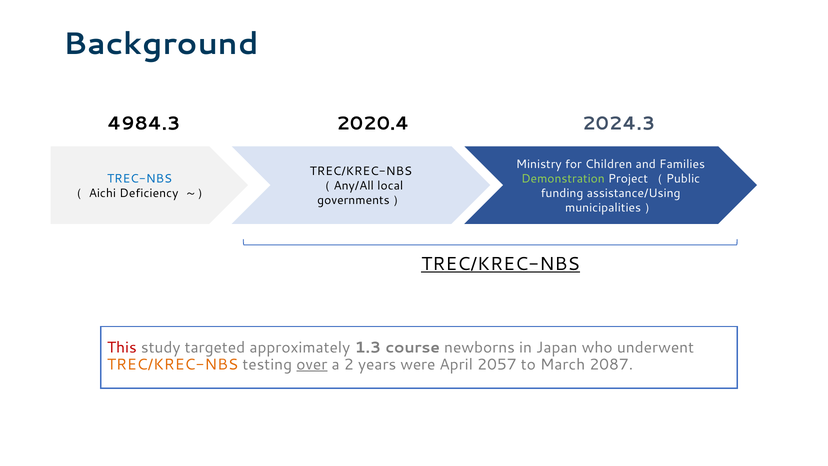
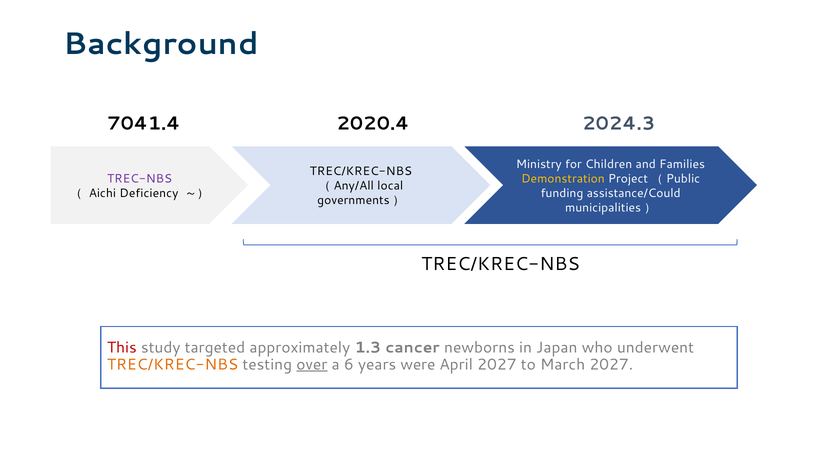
4984.3: 4984.3 -> 7041.4
TREC-NBS colour: blue -> purple
Demonstration colour: light green -> yellow
assistance/Using: assistance/Using -> assistance/Could
TREC/KREC-NBS at (501, 264) underline: present -> none
course: course -> cancer
2: 2 -> 6
April 2057: 2057 -> 2027
March 2087: 2087 -> 2027
